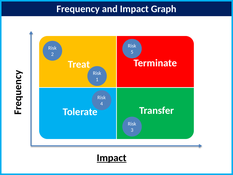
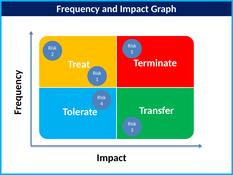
Impact at (112, 158) underline: present -> none
